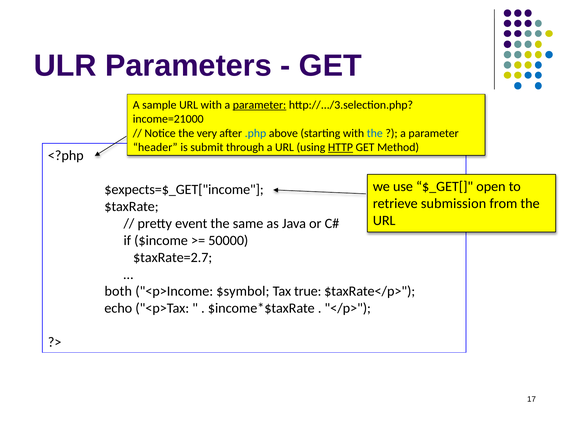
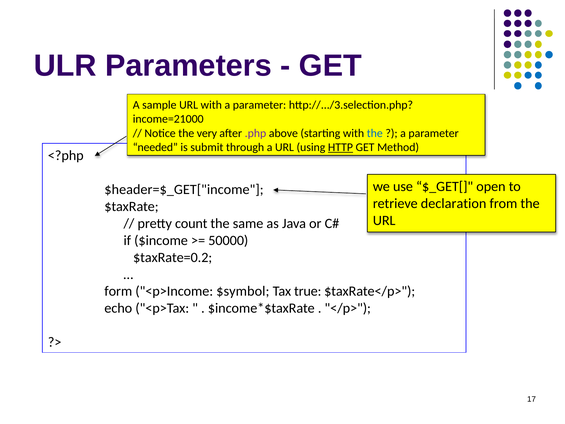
parameter at (260, 105) underline: present -> none
.php colour: blue -> purple
header: header -> needed
$expects=$_GET["income: $expects=$_GET["income -> $header=$_GET["income
submission: submission -> declaration
event: event -> count
$taxRate=2.7: $taxRate=2.7 -> $taxRate=0.2
both: both -> form
